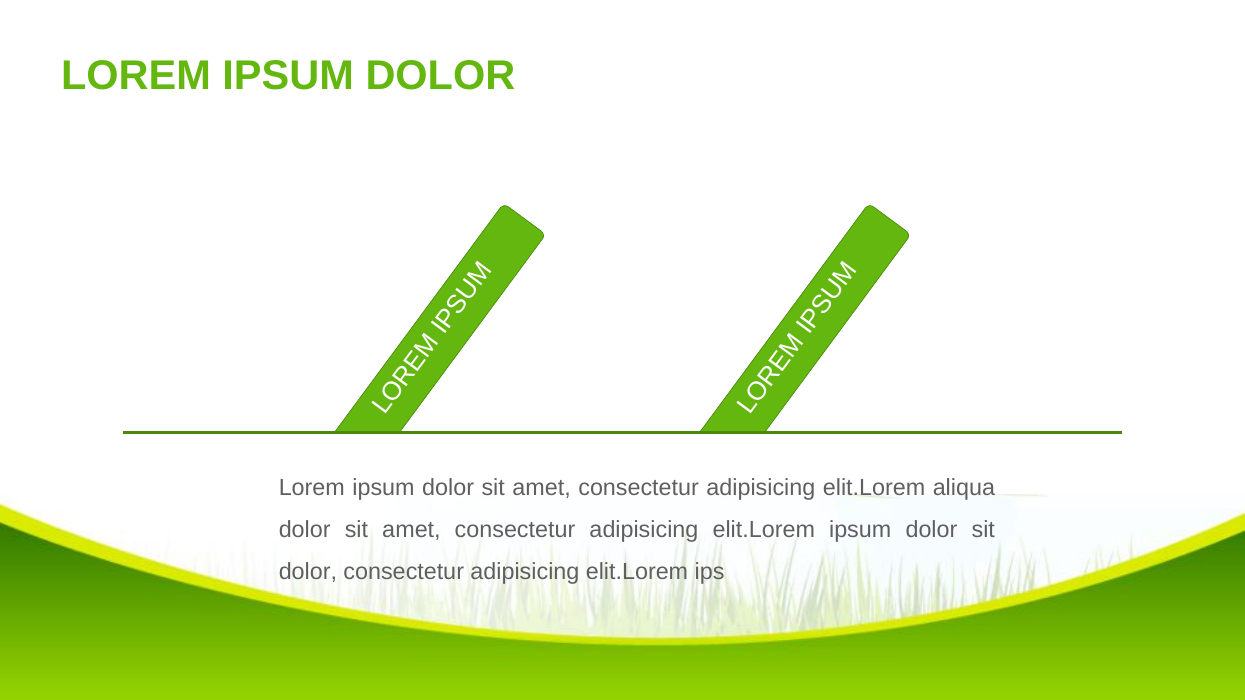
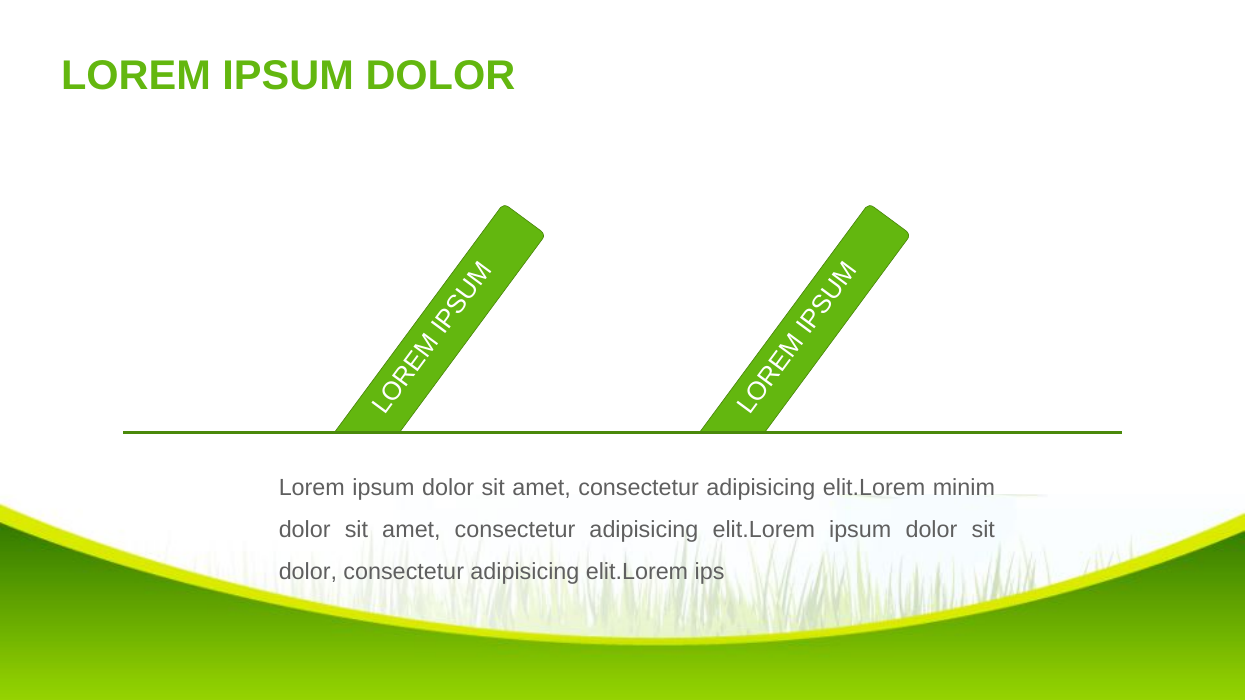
aliqua: aliqua -> minim
